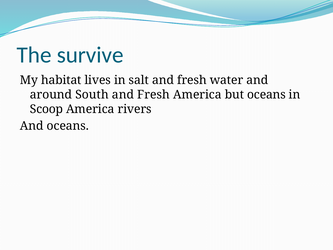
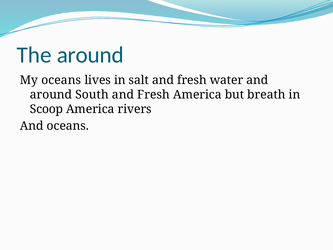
The survive: survive -> around
My habitat: habitat -> oceans
but oceans: oceans -> breath
